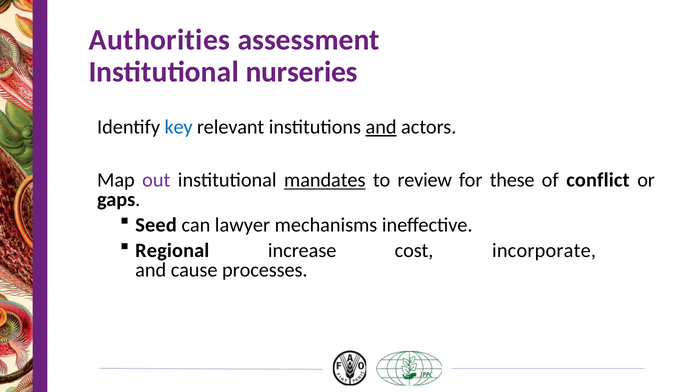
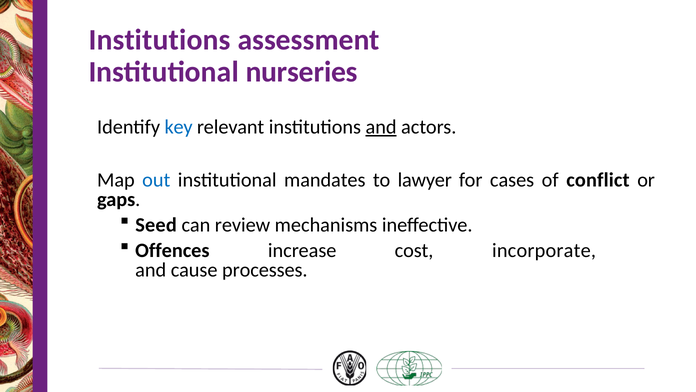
Authorities at (160, 40): Authorities -> Institutions
out colour: purple -> blue
mandates underline: present -> none
review: review -> lawyer
these: these -> cases
lawyer: lawyer -> review
Regional: Regional -> Offences
